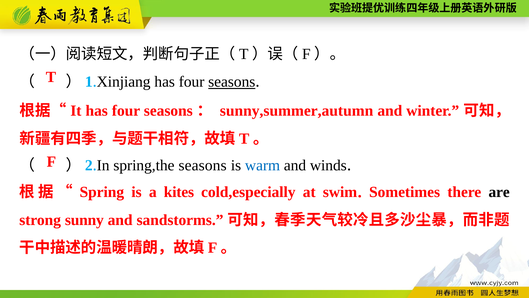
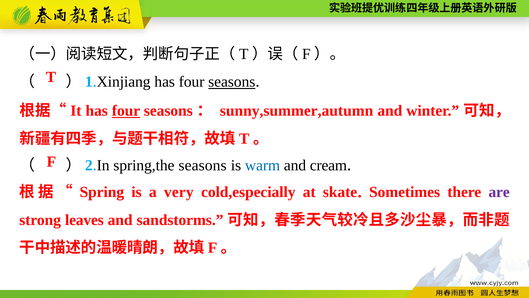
four at (126, 111) underline: none -> present
winds: winds -> cream
kites: kites -> very
swim: swim -> skate
are colour: black -> purple
sunny: sunny -> leaves
